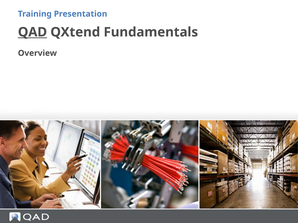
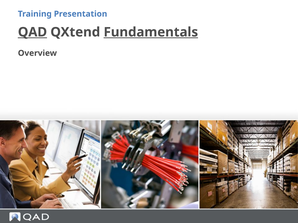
Fundamentals underline: none -> present
